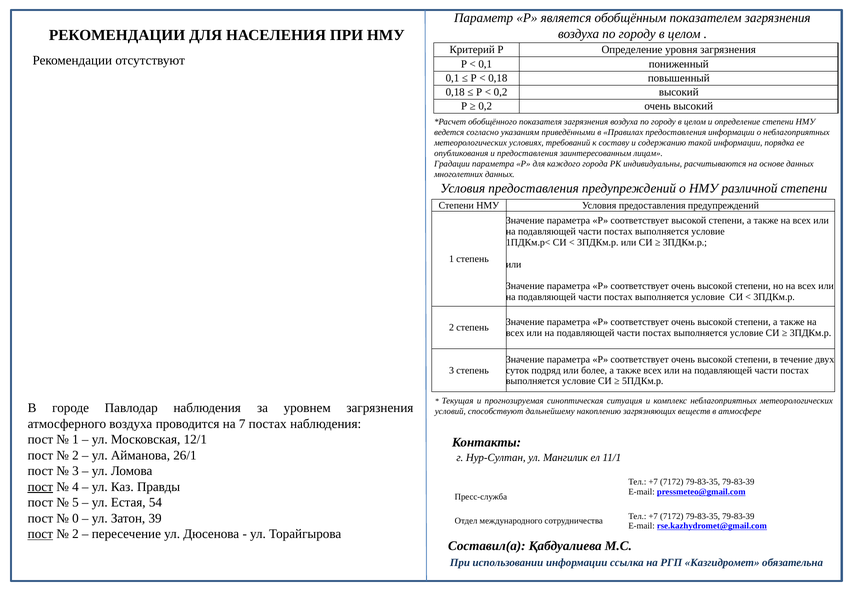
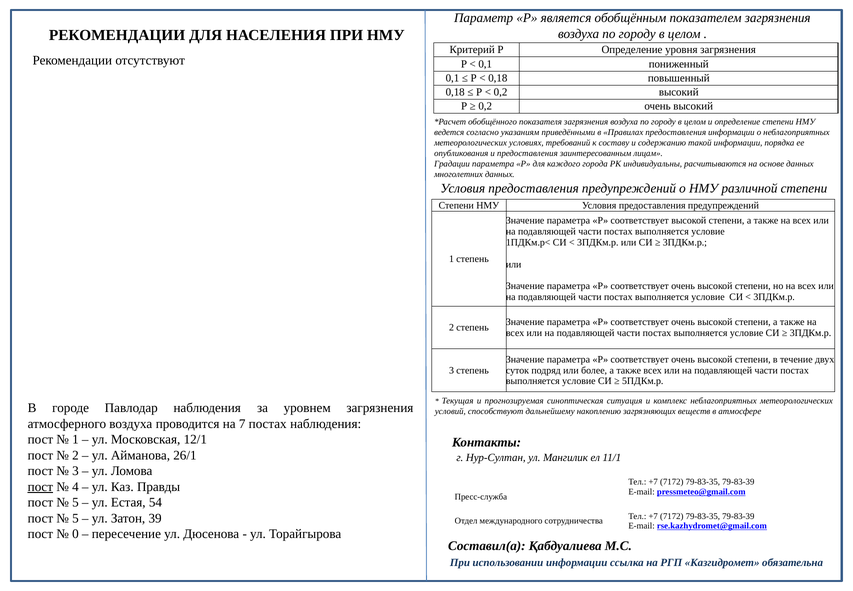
0 at (75, 518): 0 -> 5
пост at (40, 534) underline: present -> none
2 at (75, 534): 2 -> 0
